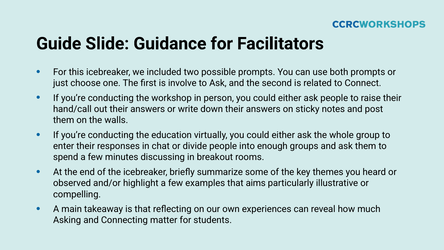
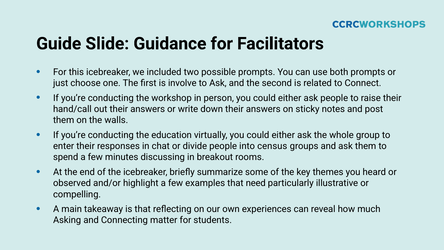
enough: enough -> census
aims: aims -> need
